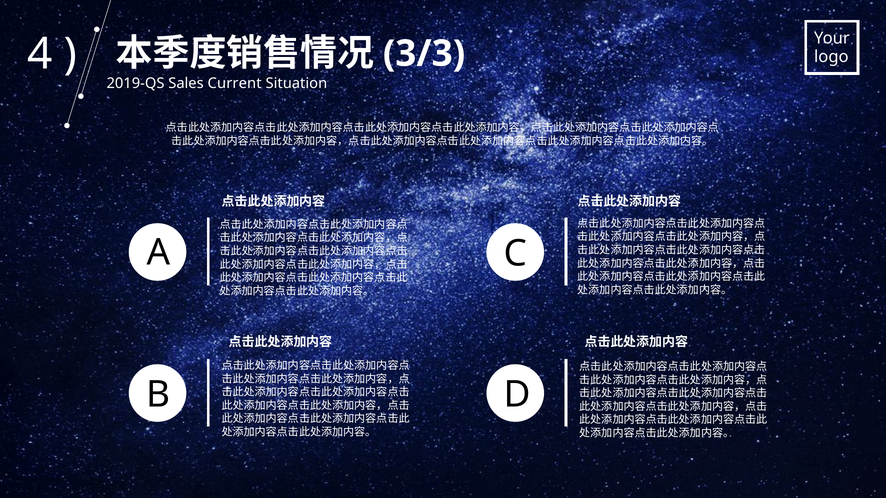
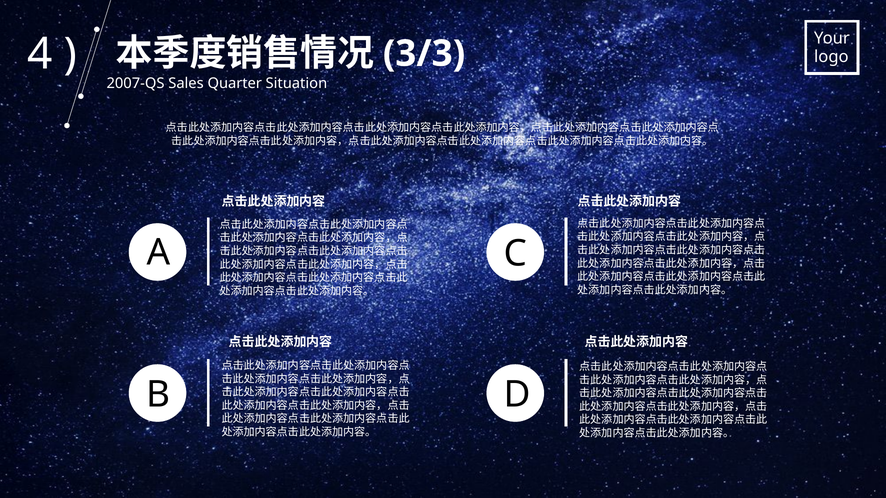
2019-QS: 2019-QS -> 2007-QS
Current: Current -> Quarter
